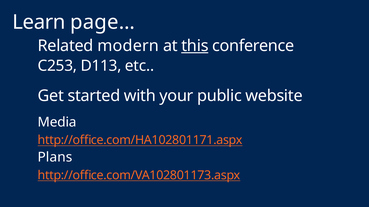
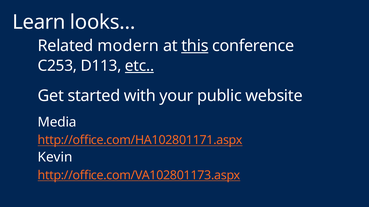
page…: page… -> looks…
etc underline: none -> present
Plans: Plans -> Kevin
